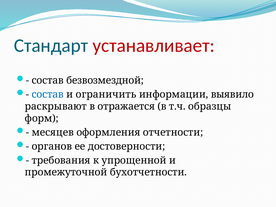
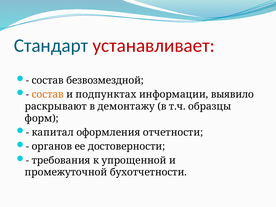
состав at (48, 94) colour: blue -> orange
ограничить: ограничить -> подпунктах
отражается: отражается -> демонтажу
месяцев: месяцев -> капитал
